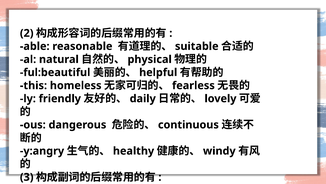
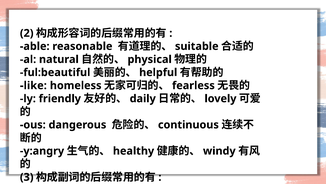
this: this -> like
